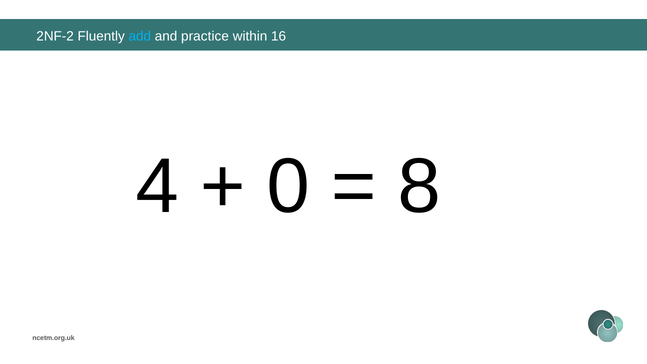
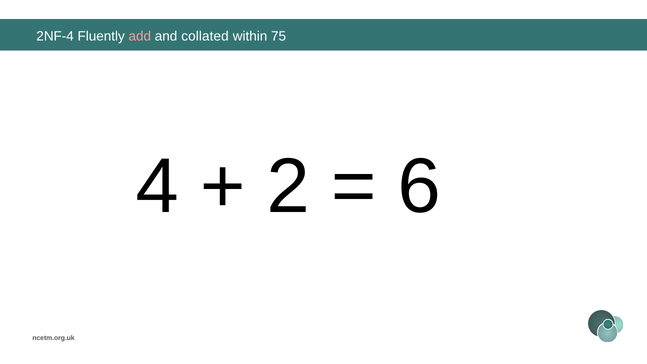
2NF-2: 2NF-2 -> 2NF-4
add colour: light blue -> pink
practice: practice -> collated
16: 16 -> 75
0: 0 -> 2
8: 8 -> 6
